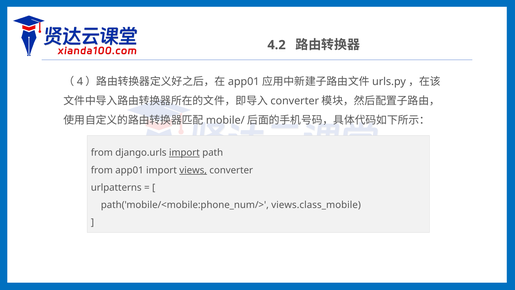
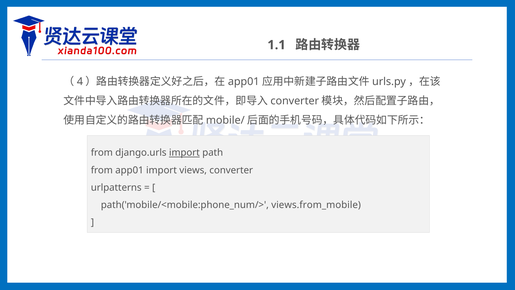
4.2: 4.2 -> 1.1
views underline: present -> none
views.class_mobile: views.class_mobile -> views.from_mobile
